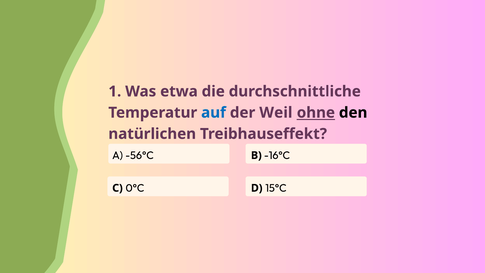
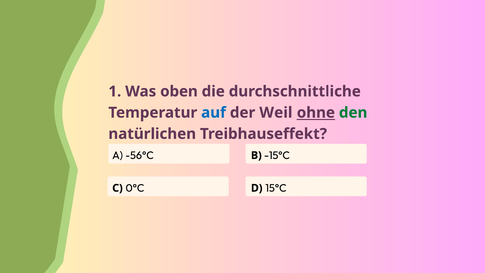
etwa: etwa -> oben
den colour: black -> green
-16°C: -16°C -> -15°C
